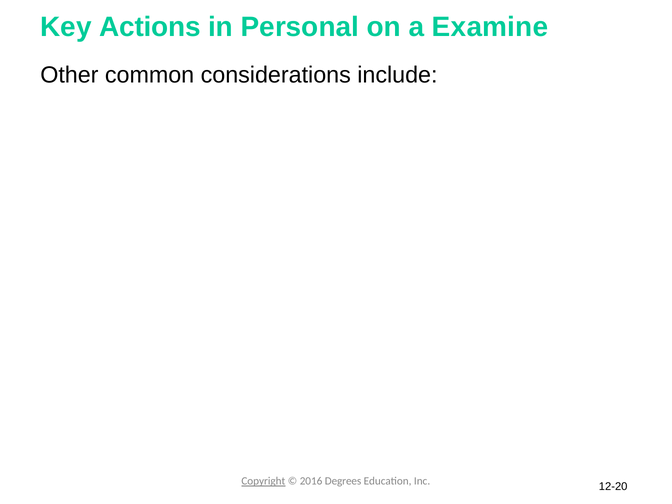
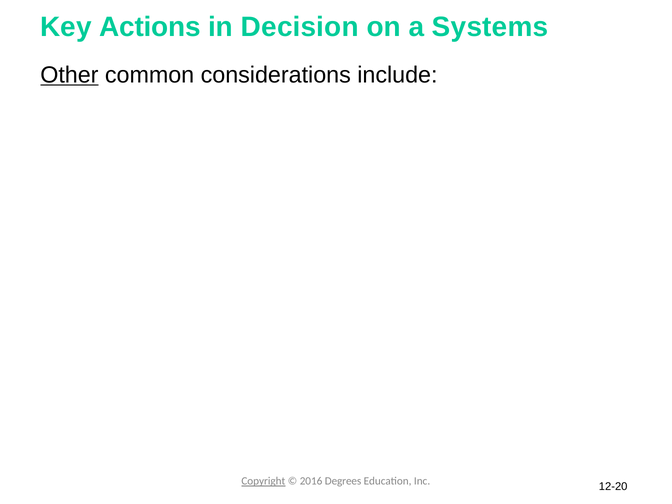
Personal: Personal -> Decision
Examine: Examine -> Systems
Other underline: none -> present
